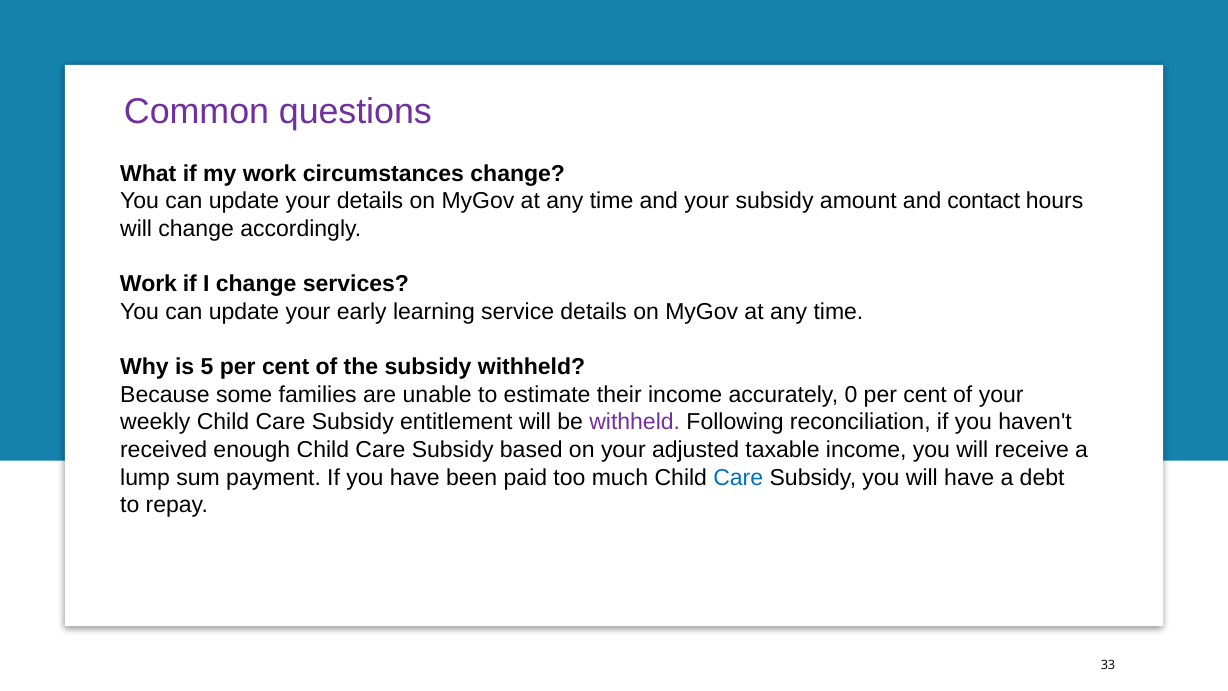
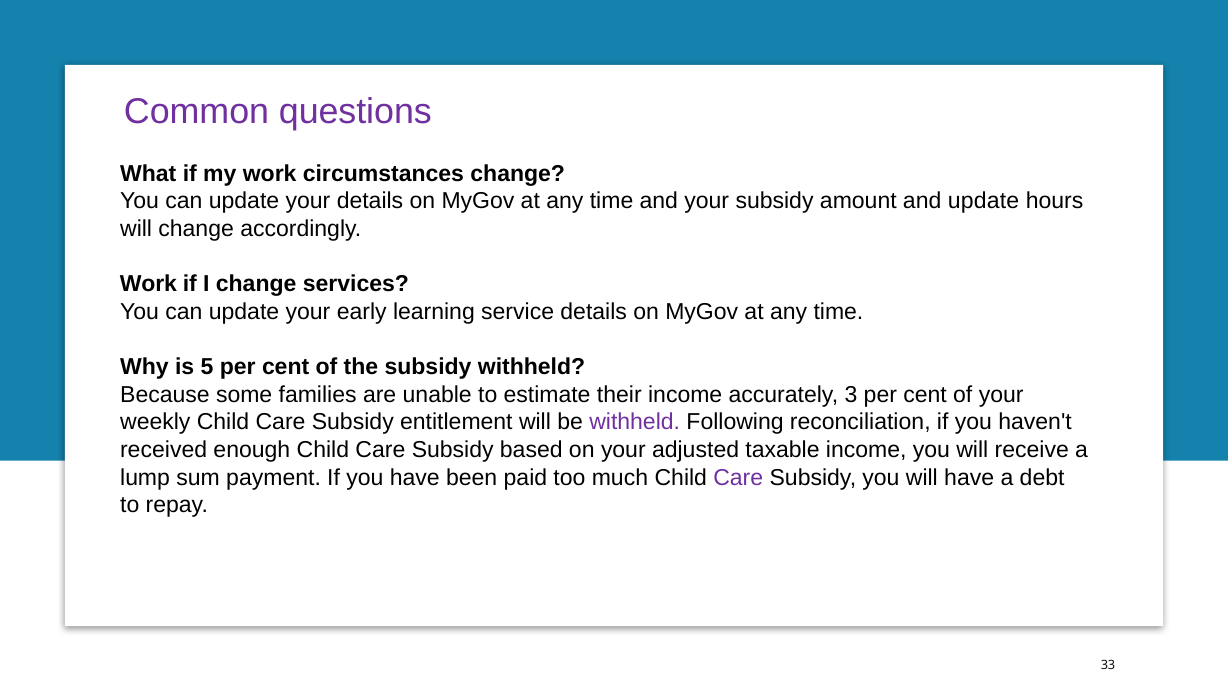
and contact: contact -> update
0: 0 -> 3
Care at (738, 477) colour: blue -> purple
